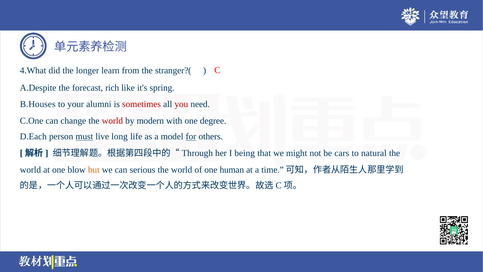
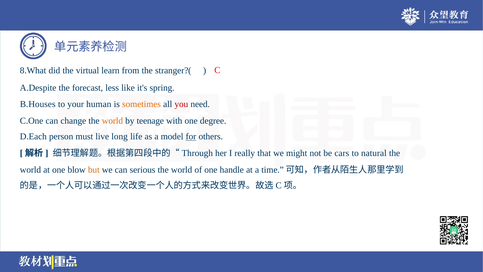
4.What: 4.What -> 8.What
longer: longer -> virtual
rich: rich -> less
alumni: alumni -> human
sometimes colour: red -> orange
world at (112, 121) colour: red -> orange
modern: modern -> teenage
must underline: present -> none
being: being -> really
human: human -> handle
